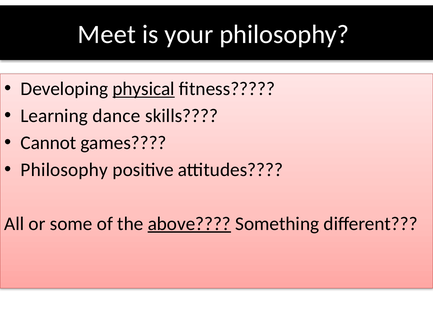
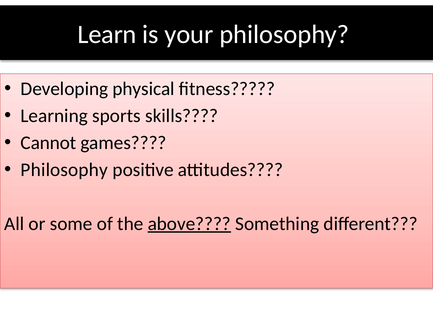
Meet: Meet -> Learn
physical underline: present -> none
dance: dance -> sports
